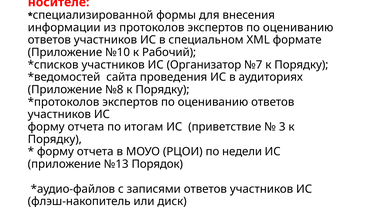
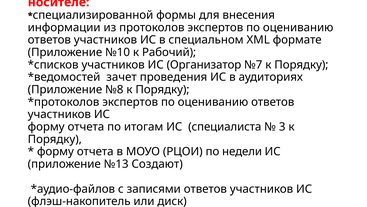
сайта: сайта -> зачет
приветствие: приветствие -> специалиста
Порядок: Порядок -> Создают
